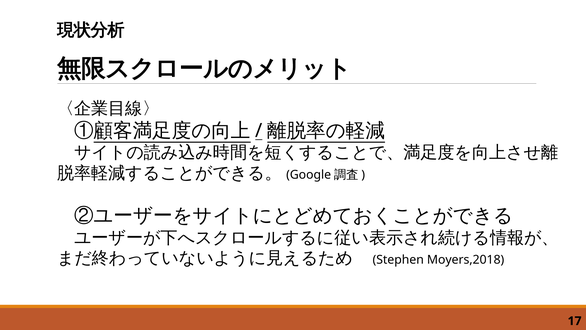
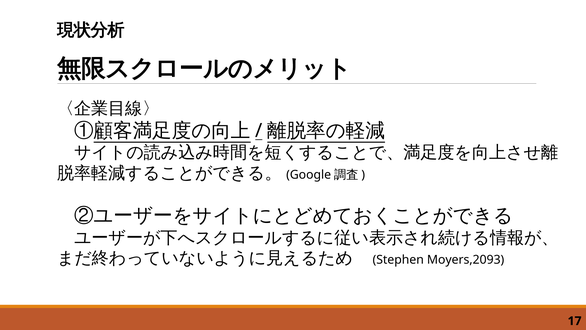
Moyers,2018: Moyers,2018 -> Moyers,2093
